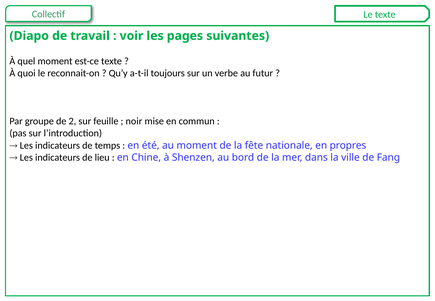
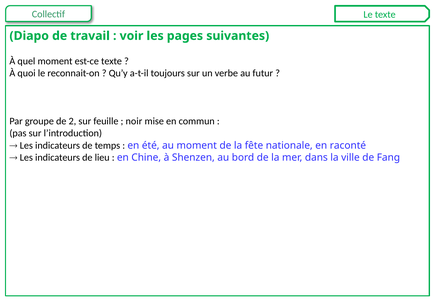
propres: propres -> raconté
